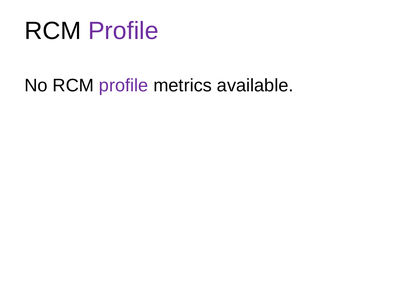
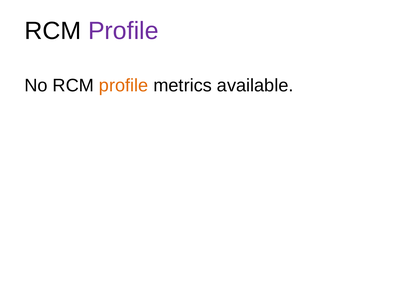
profile at (124, 86) colour: purple -> orange
